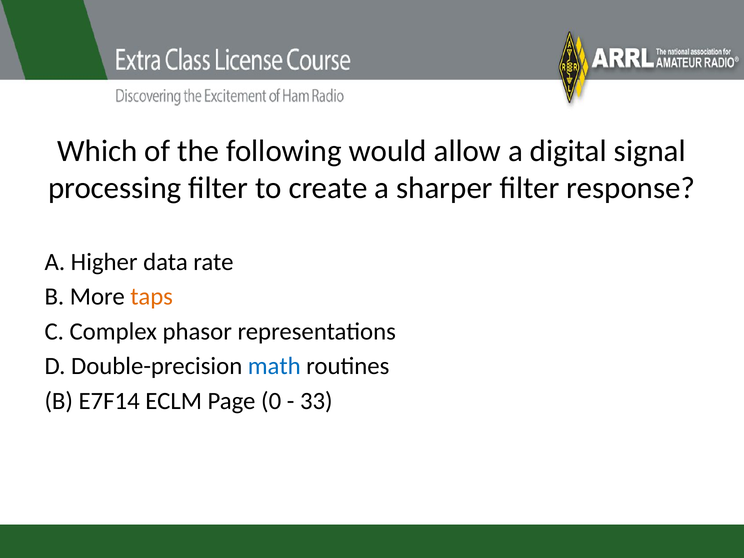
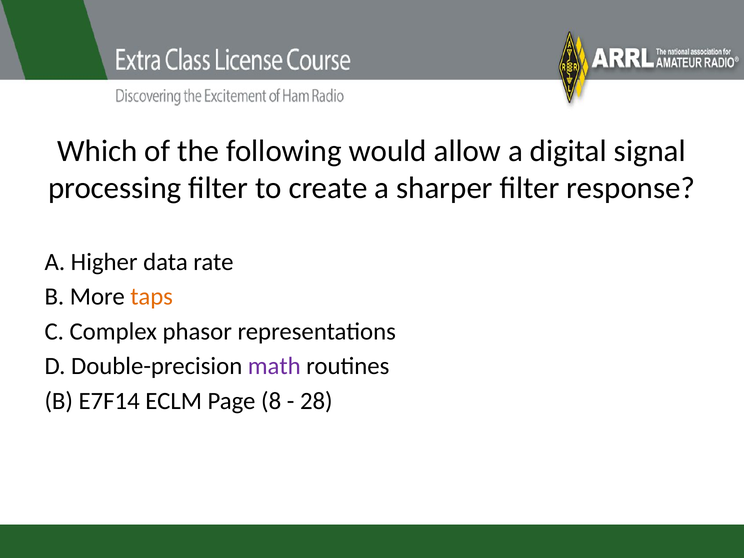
math colour: blue -> purple
0: 0 -> 8
33: 33 -> 28
